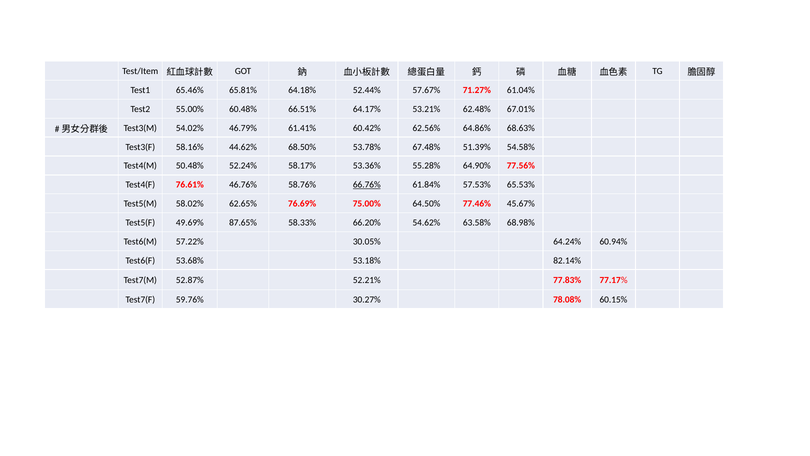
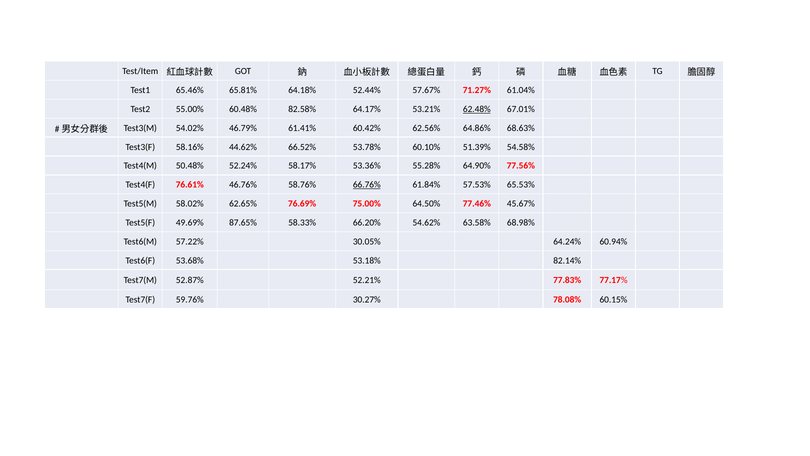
66.51%: 66.51% -> 82.58%
62.48% underline: none -> present
68.50%: 68.50% -> 66.52%
67.48%: 67.48% -> 60.10%
